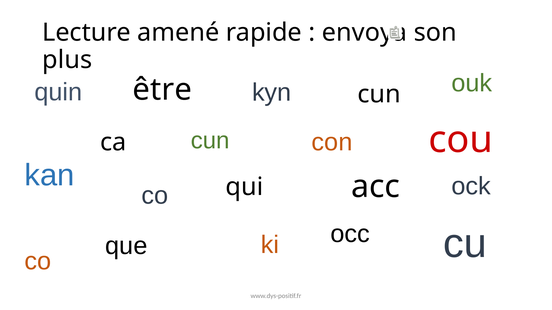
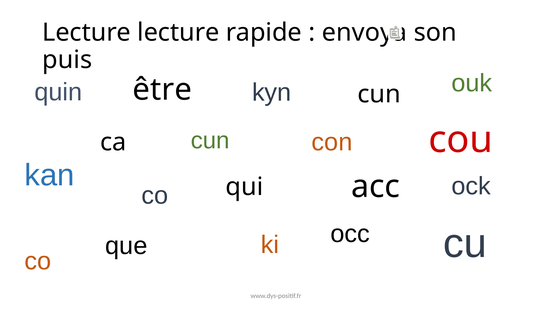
Lecture amené: amené -> lecture
plus: plus -> puis
